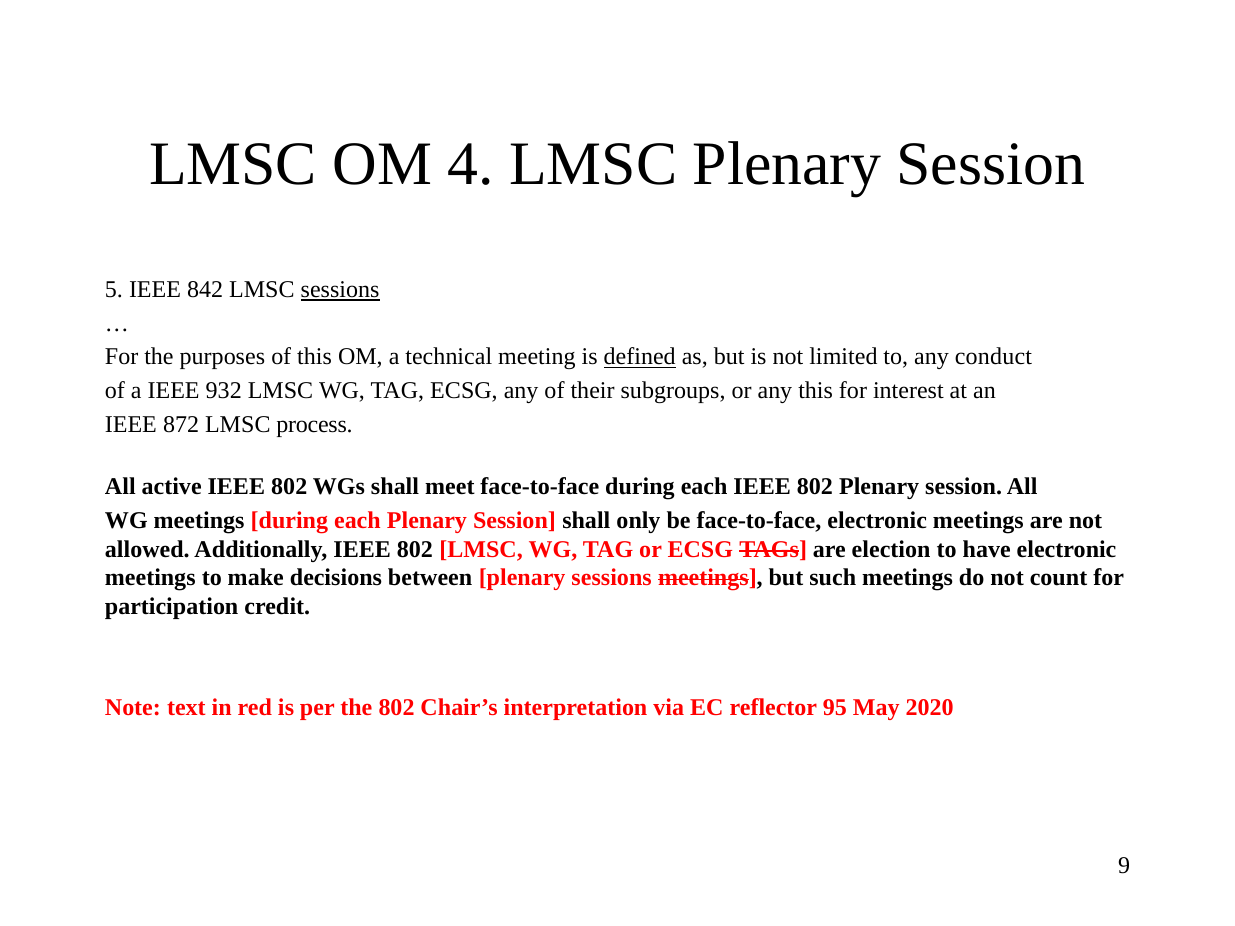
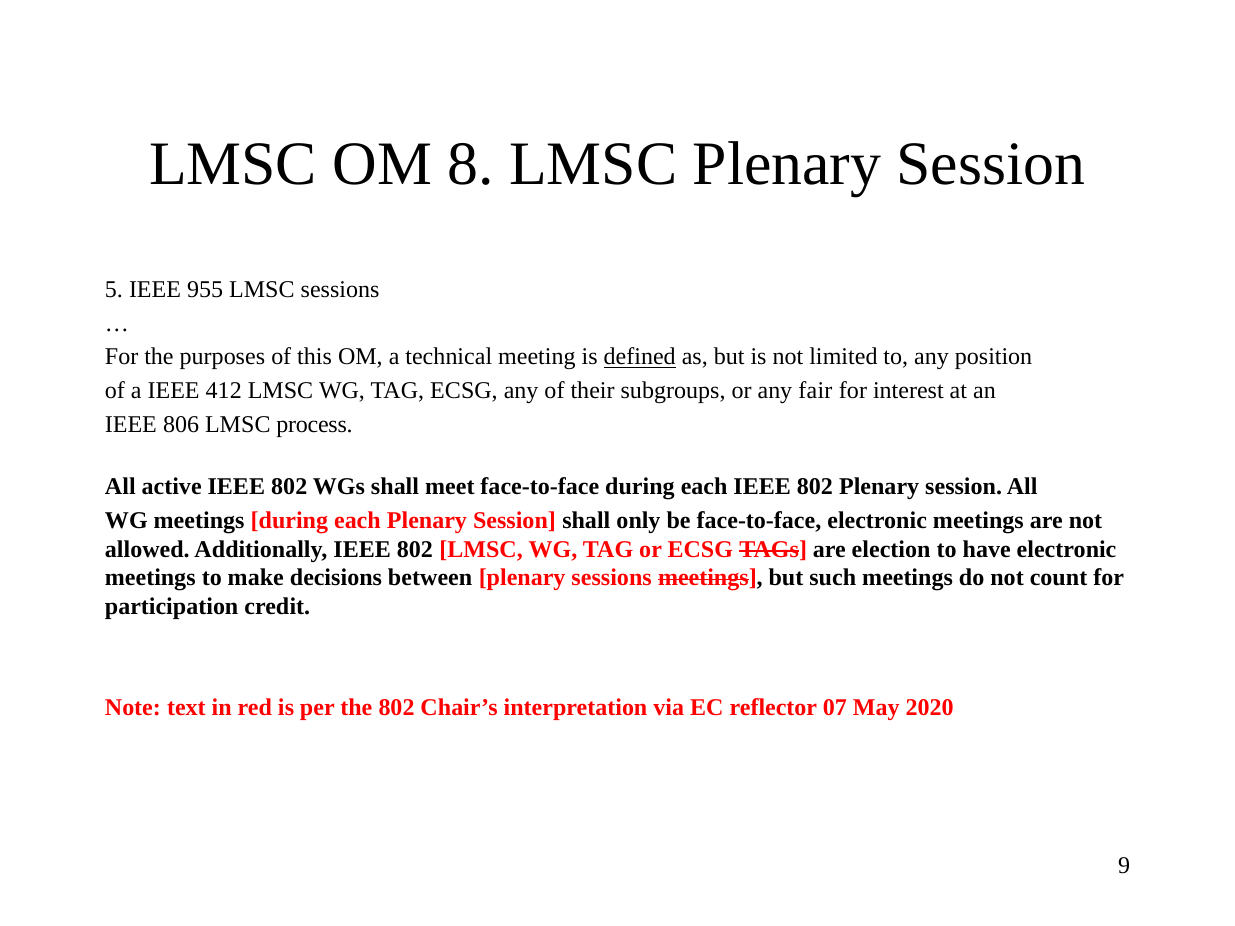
4: 4 -> 8
842: 842 -> 955
sessions at (340, 290) underline: present -> none
conduct: conduct -> position
932: 932 -> 412
any this: this -> fair
872: 872 -> 806
95: 95 -> 07
